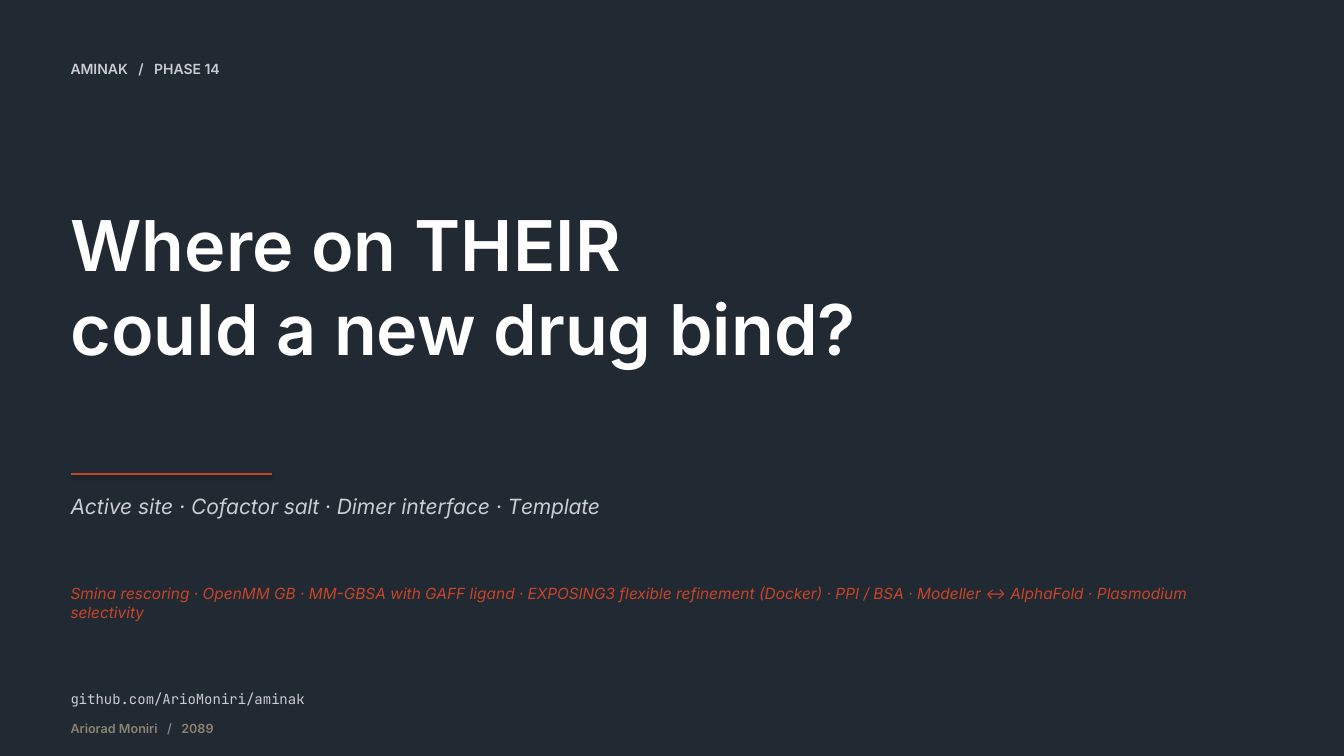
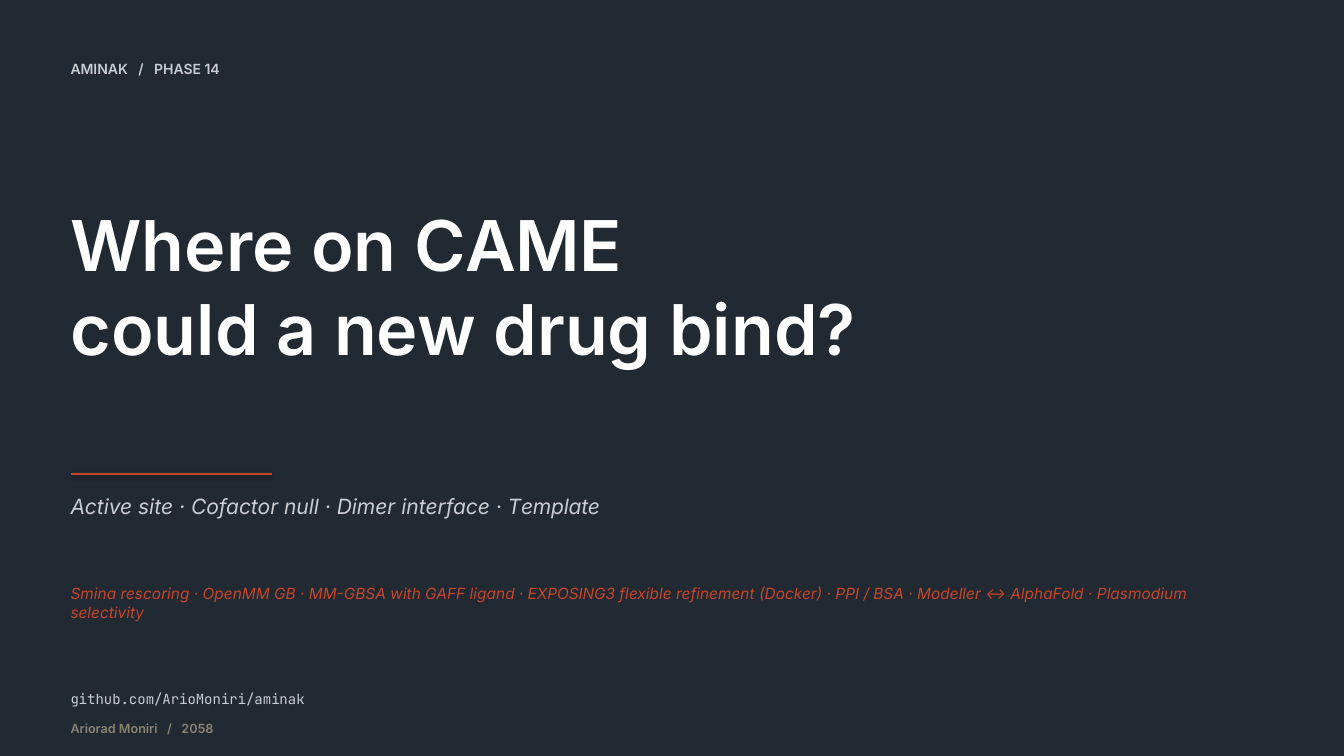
THEIR: THEIR -> CAME
salt: salt -> null
2089: 2089 -> 2058
